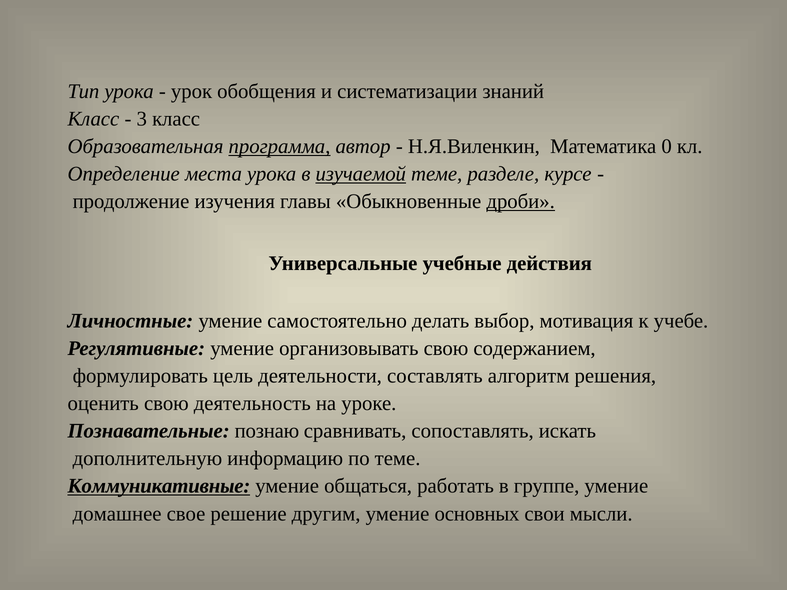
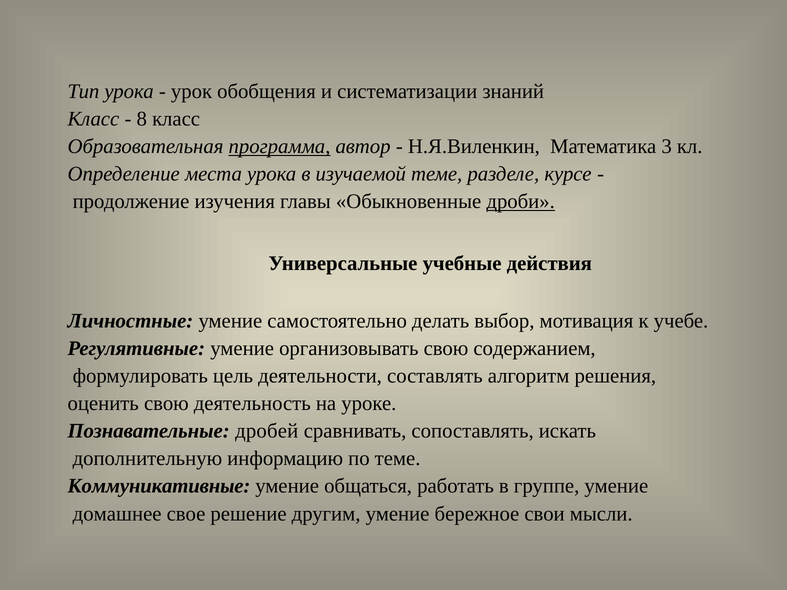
3: 3 -> 8
0: 0 -> 3
изучаемой underline: present -> none
познаю: познаю -> дробей
Коммуникативные underline: present -> none
основных: основных -> бережное
